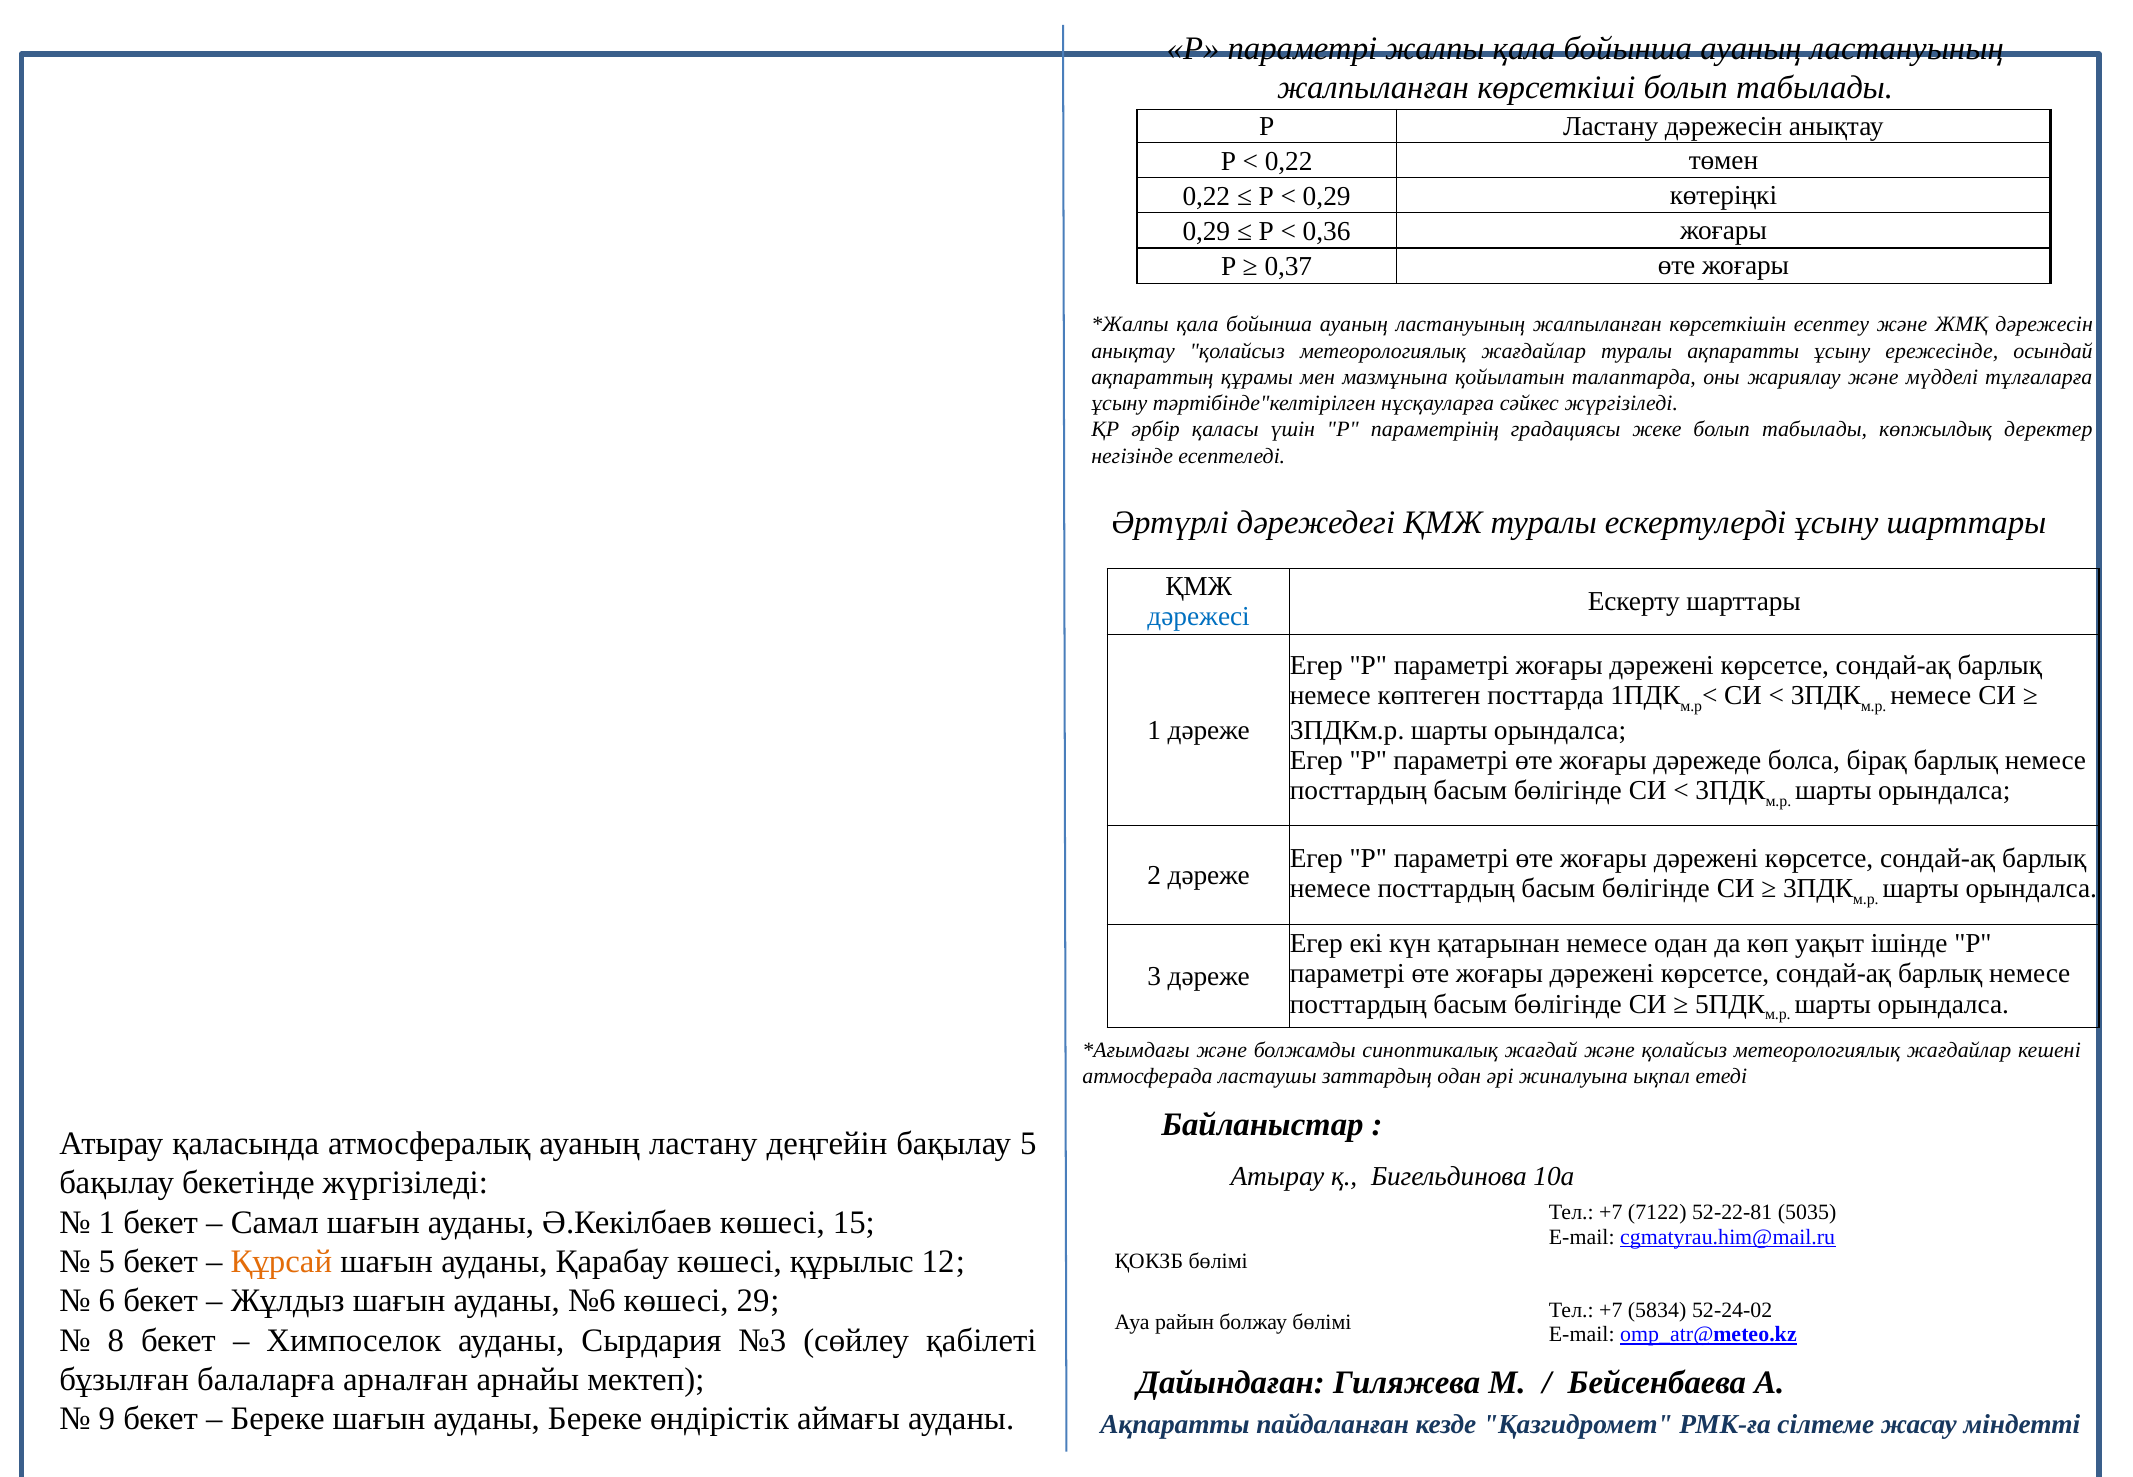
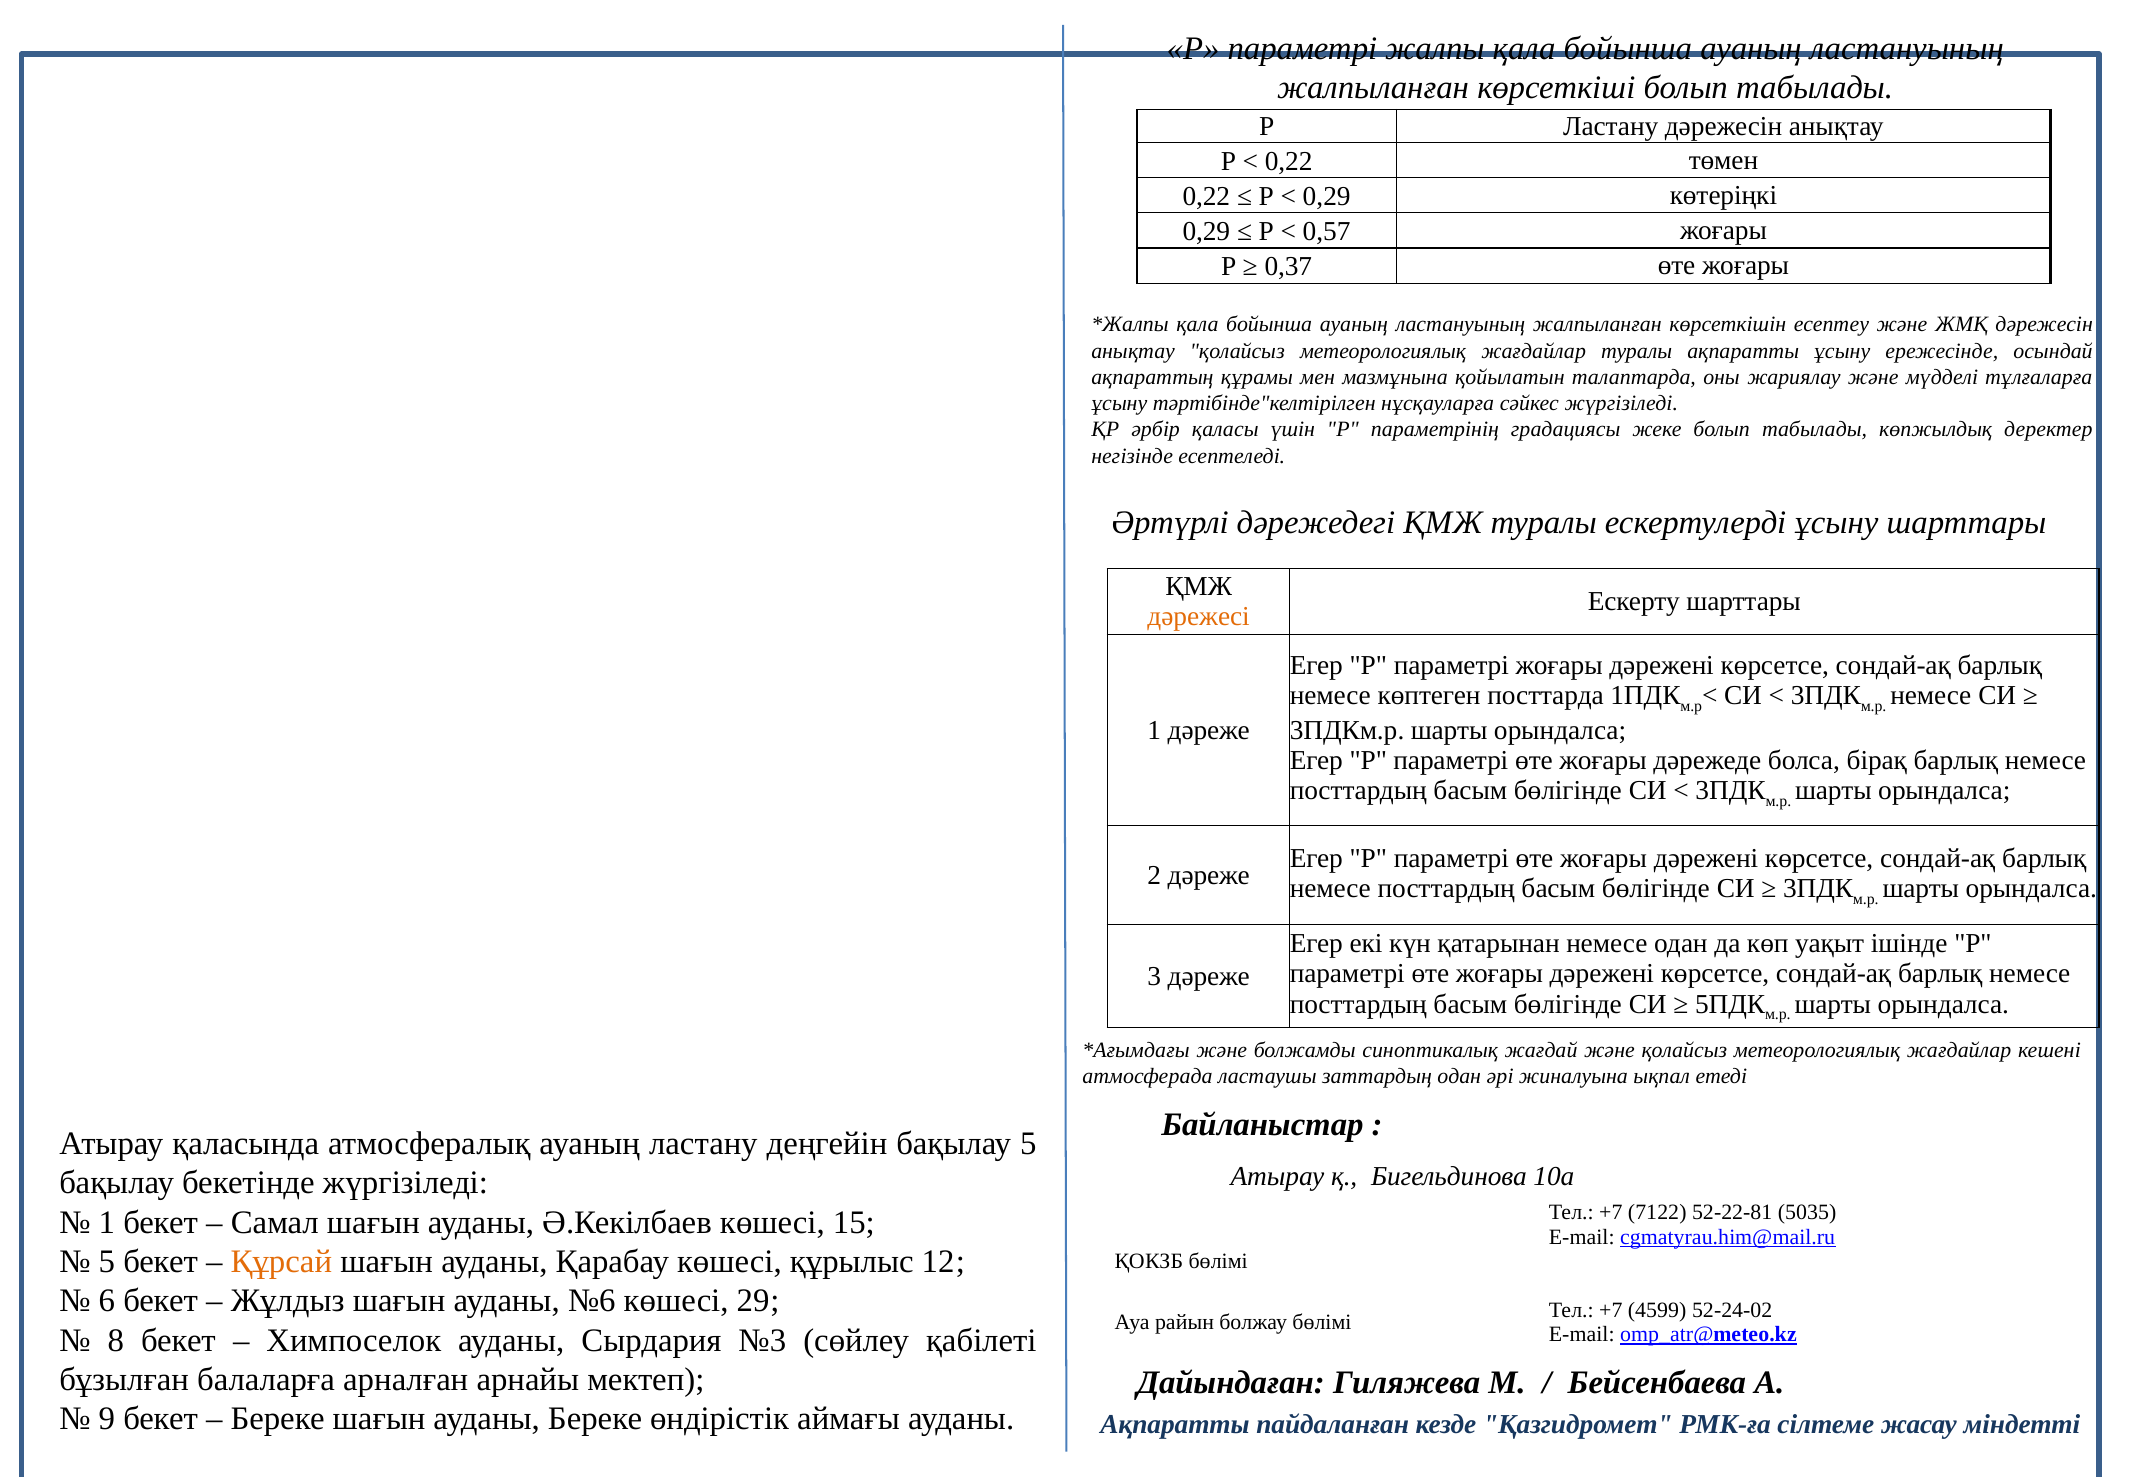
0,36: 0,36 -> 0,57
дәрежесі colour: blue -> orange
5834: 5834 -> 4599
